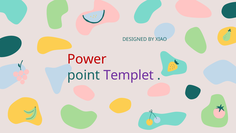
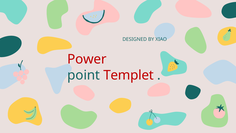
Templet colour: purple -> red
